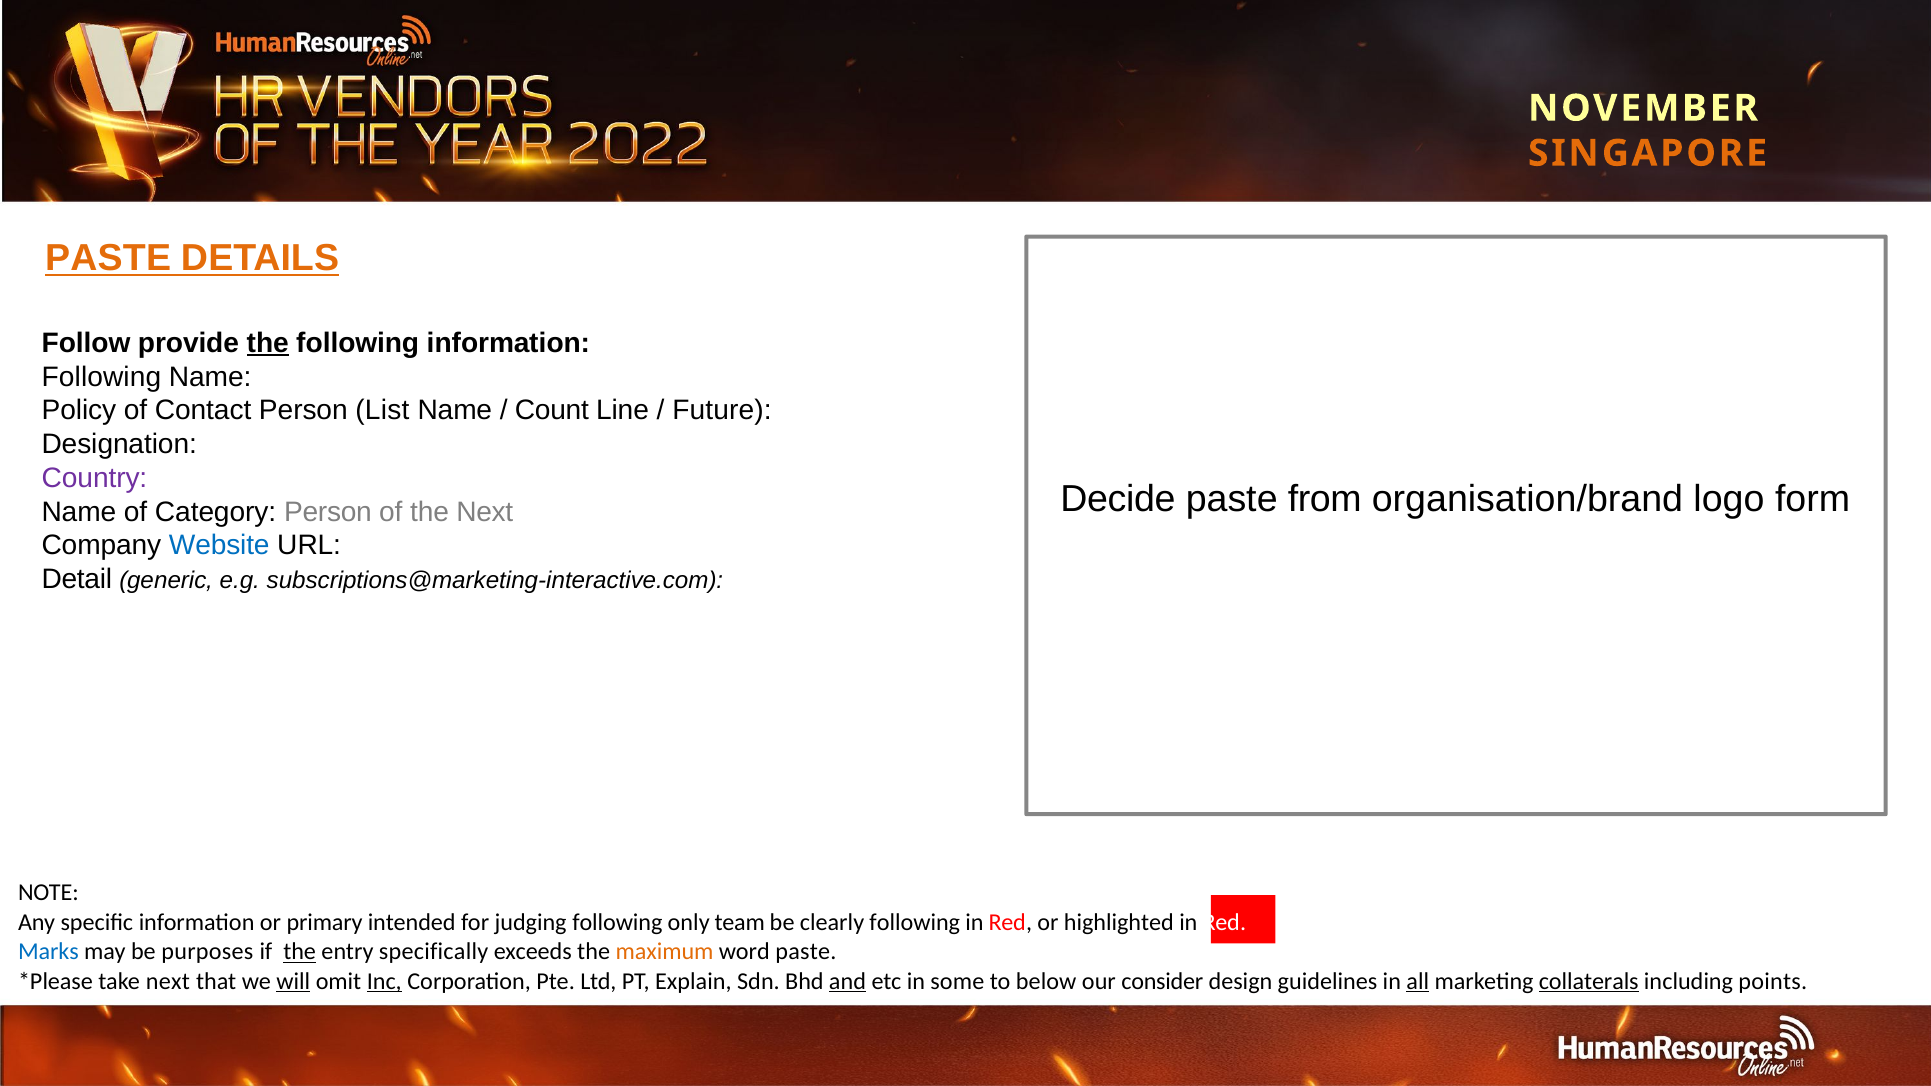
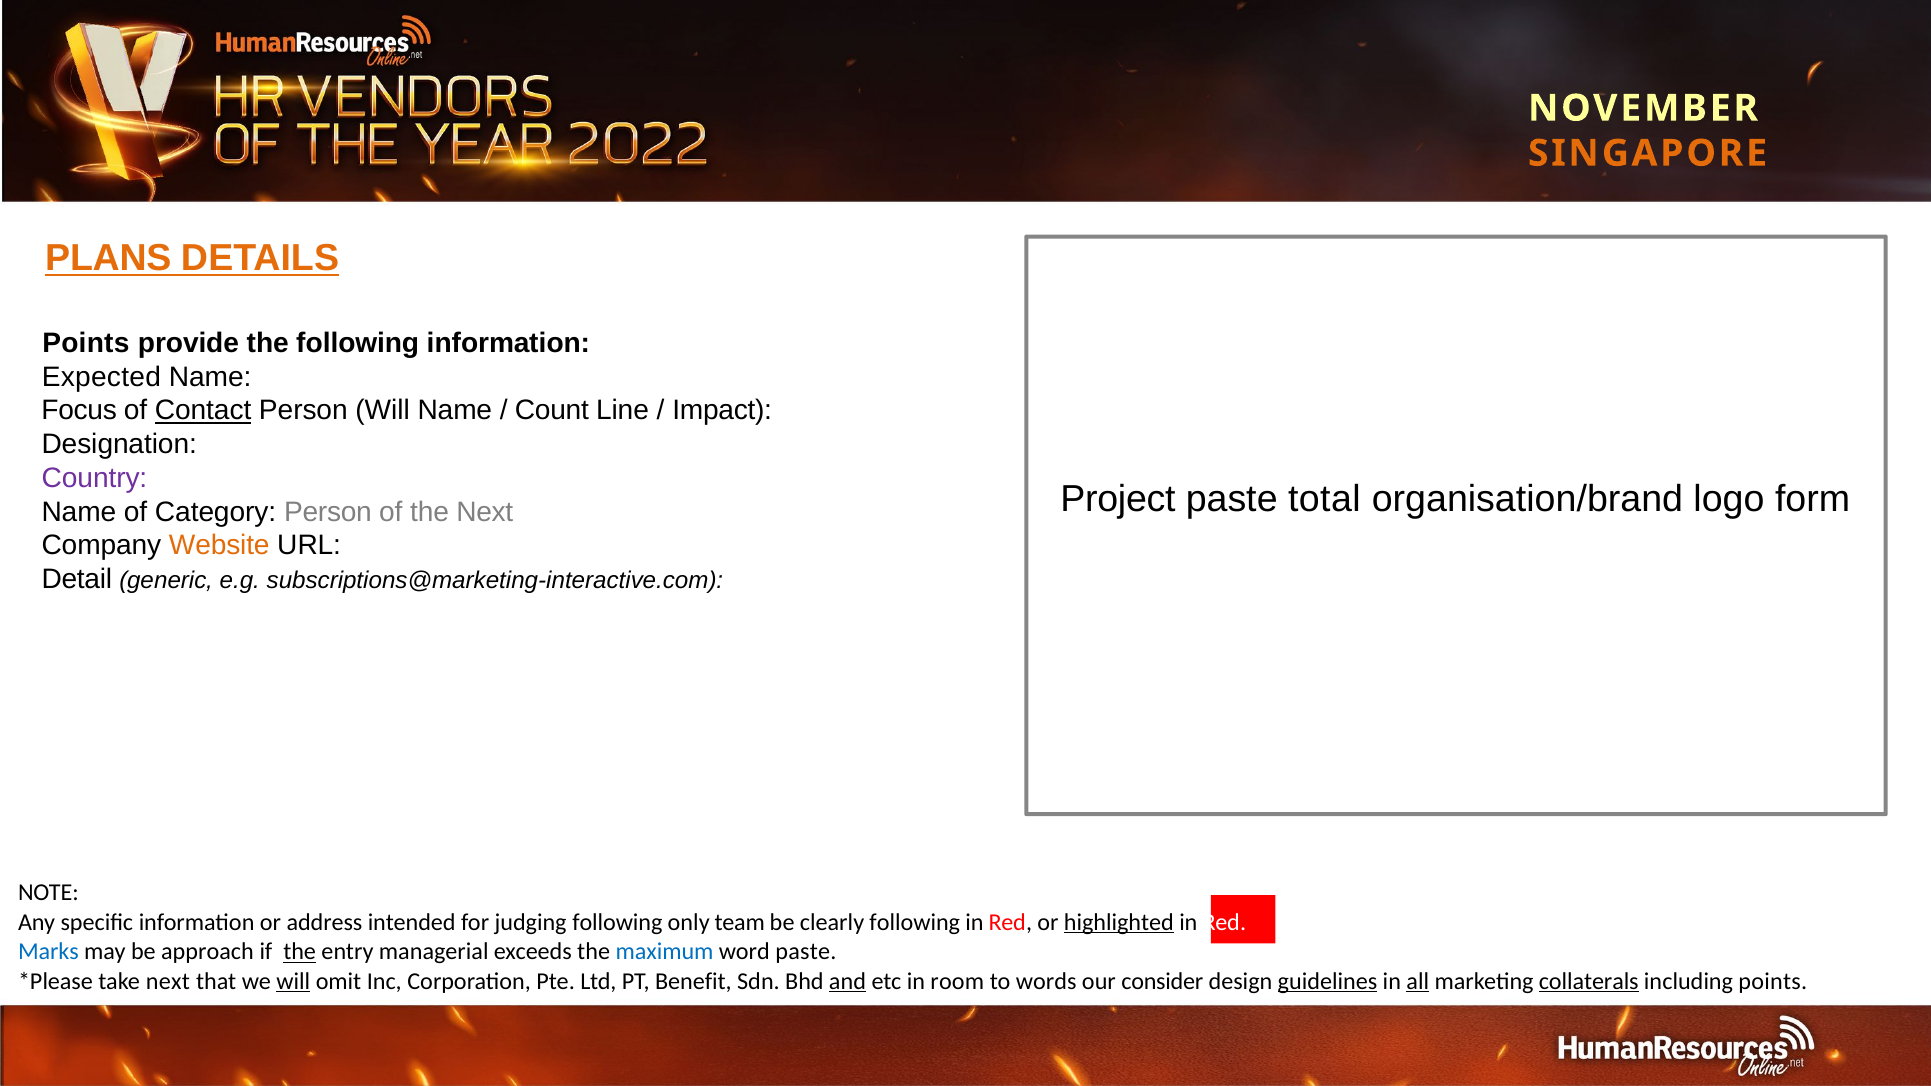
PASTE at (108, 259): PASTE -> PLANS
Follow at (86, 343): Follow -> Points
the at (268, 343) underline: present -> none
Following at (101, 377): Following -> Expected
Policy: Policy -> Focus
Contact underline: none -> present
Person List: List -> Will
Future: Future -> Impact
Decide: Decide -> Project
from: from -> total
Website colour: blue -> orange
primary: primary -> address
highlighted underline: none -> present
purposes: purposes -> approach
specifically: specifically -> managerial
maximum colour: orange -> blue
Inc underline: present -> none
Explain: Explain -> Benefit
some: some -> room
below: below -> words
guidelines underline: none -> present
